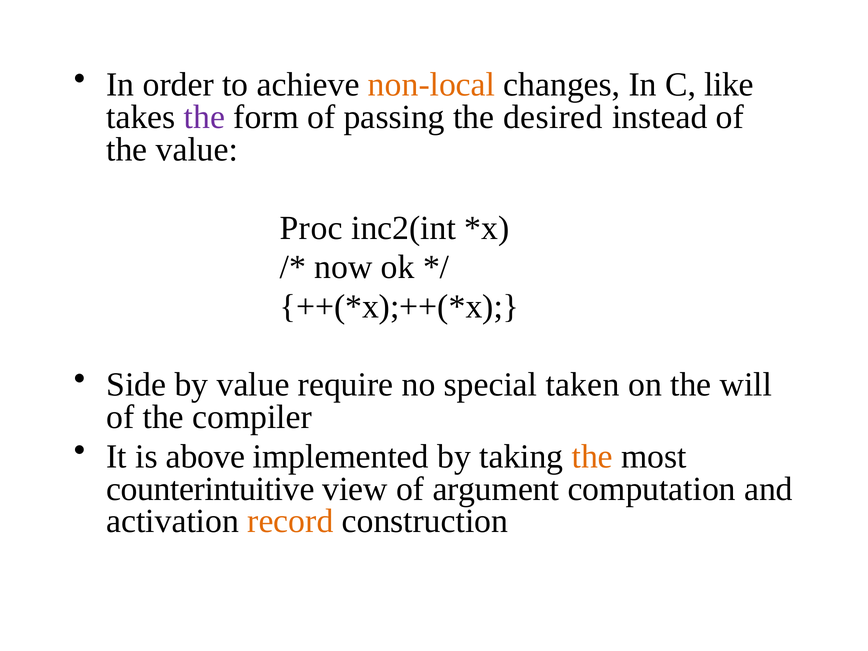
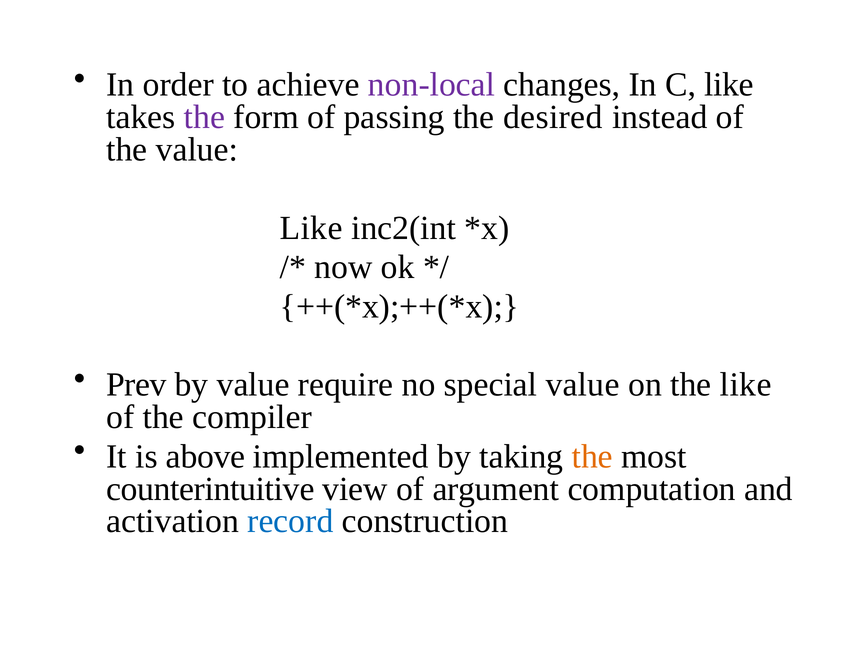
non-local colour: orange -> purple
Proc at (311, 228): Proc -> Like
Side: Side -> Prev
special taken: taken -> value
the will: will -> like
record colour: orange -> blue
